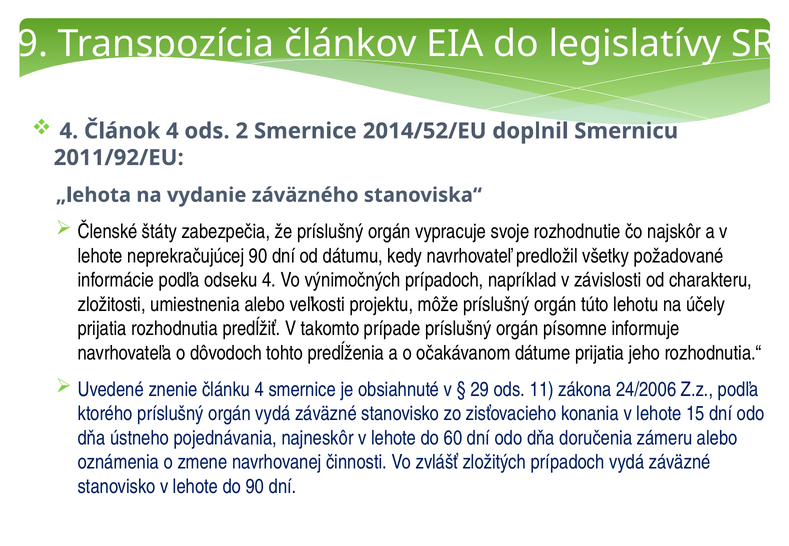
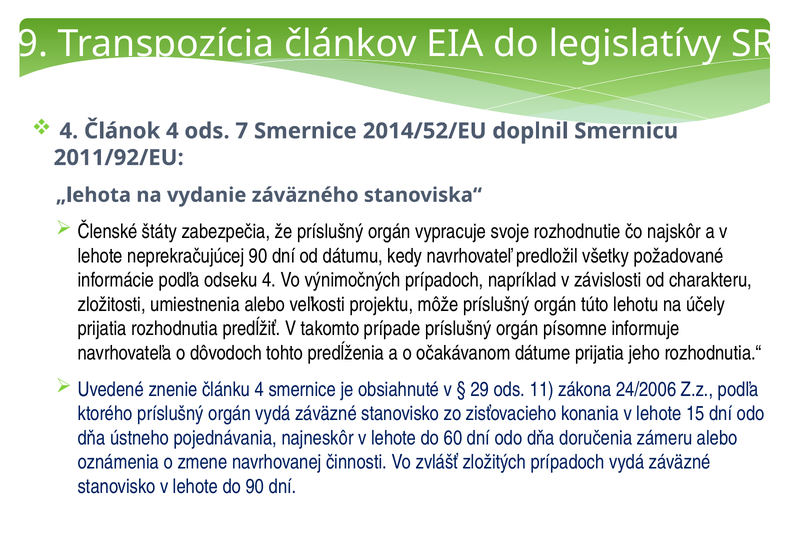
2: 2 -> 7
